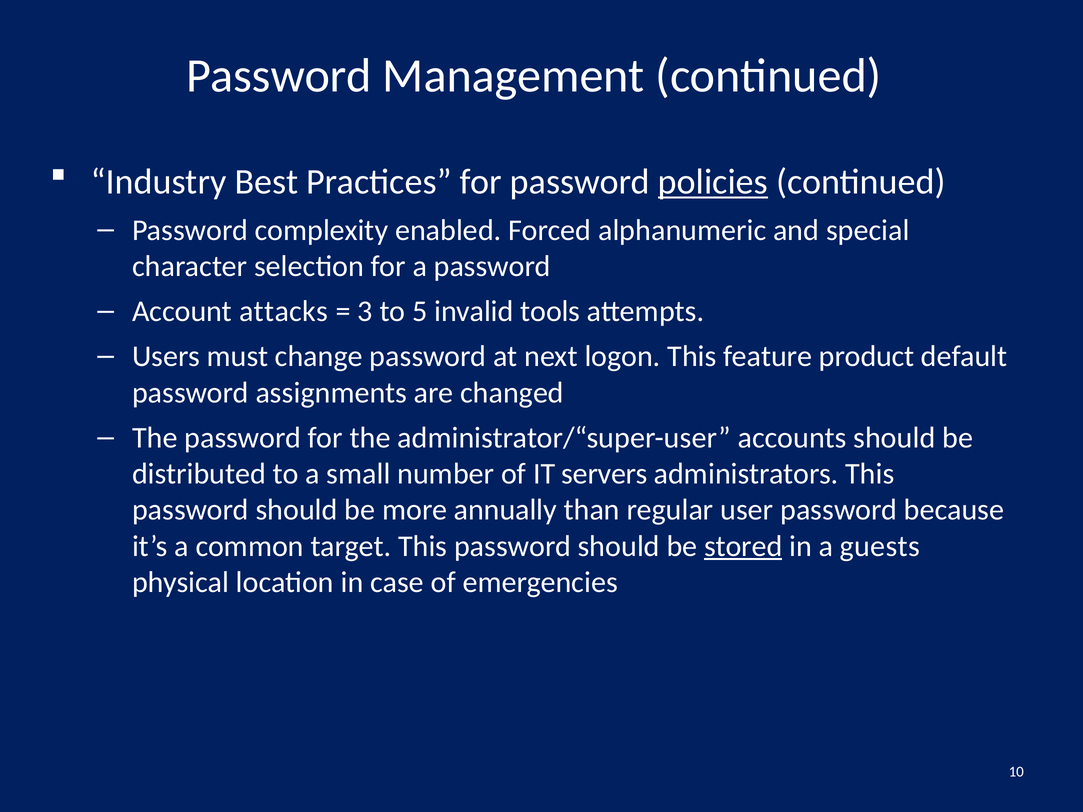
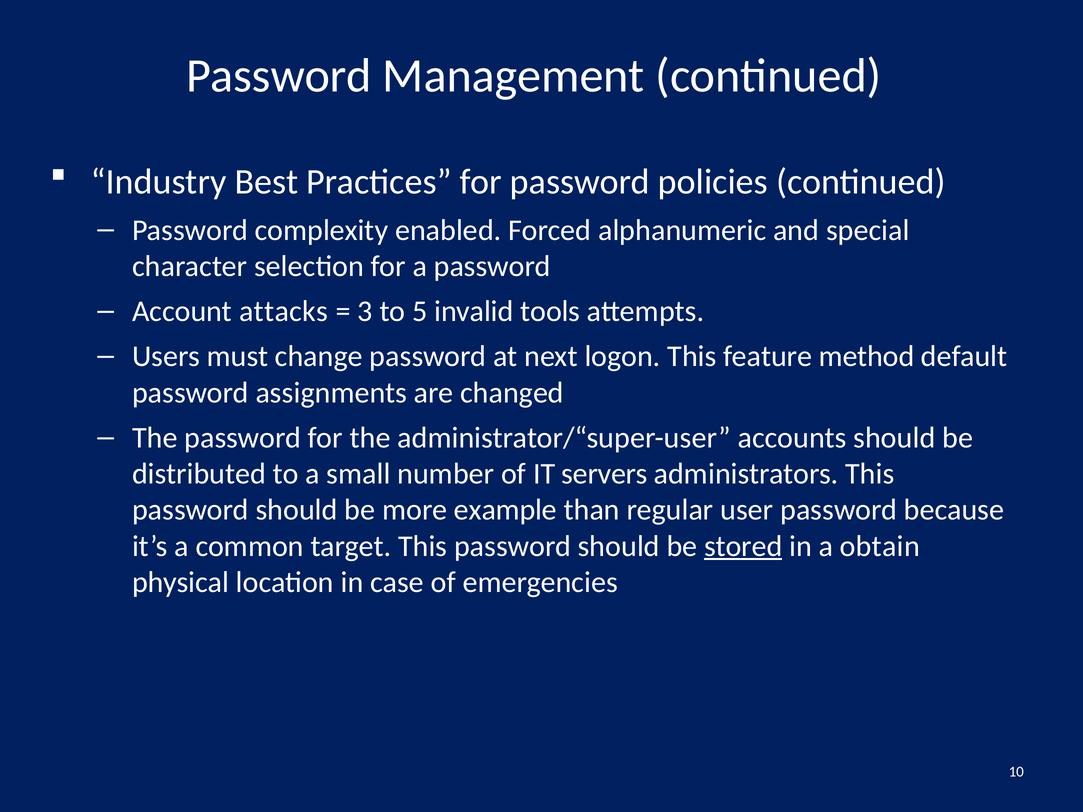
policies underline: present -> none
product: product -> method
annually: annually -> example
guests: guests -> obtain
